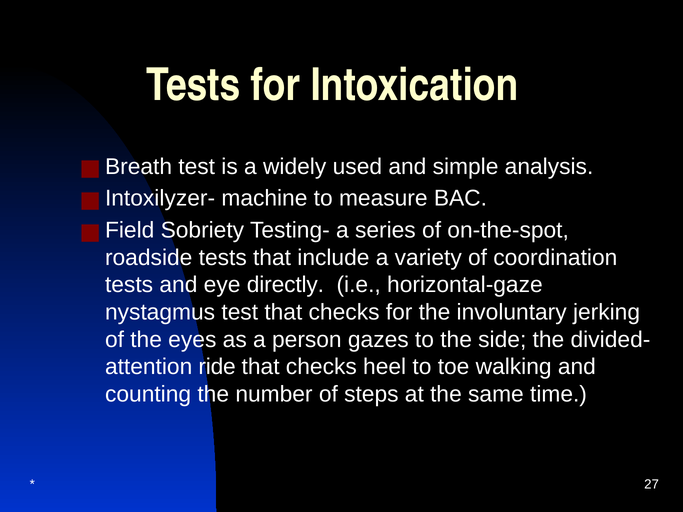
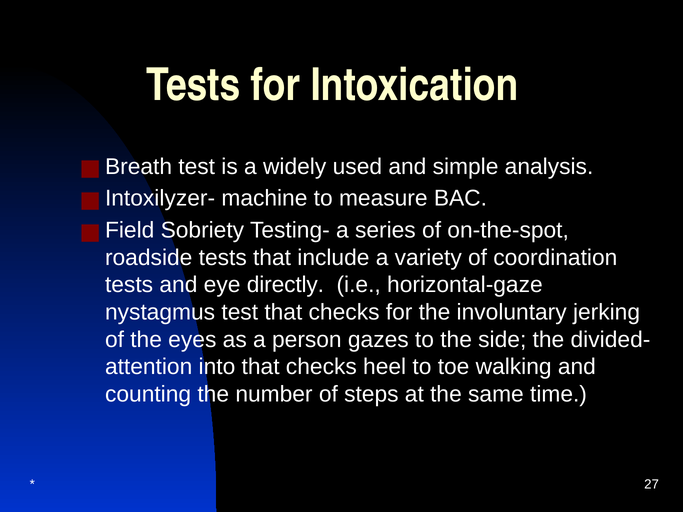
ride: ride -> into
